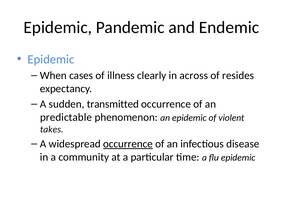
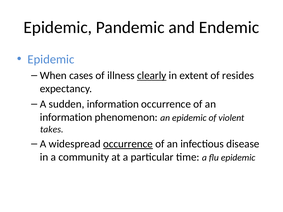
clearly underline: none -> present
across: across -> extent
sudden transmitted: transmitted -> information
predictable at (66, 117): predictable -> information
